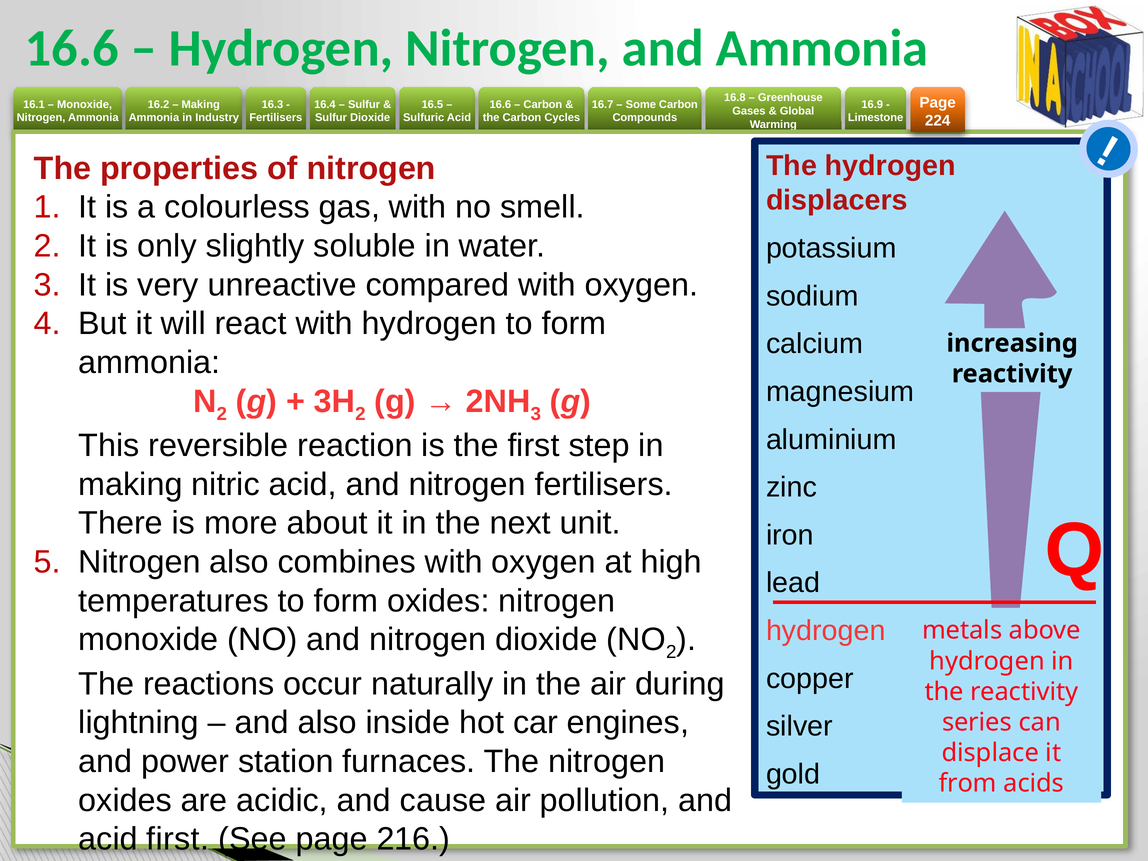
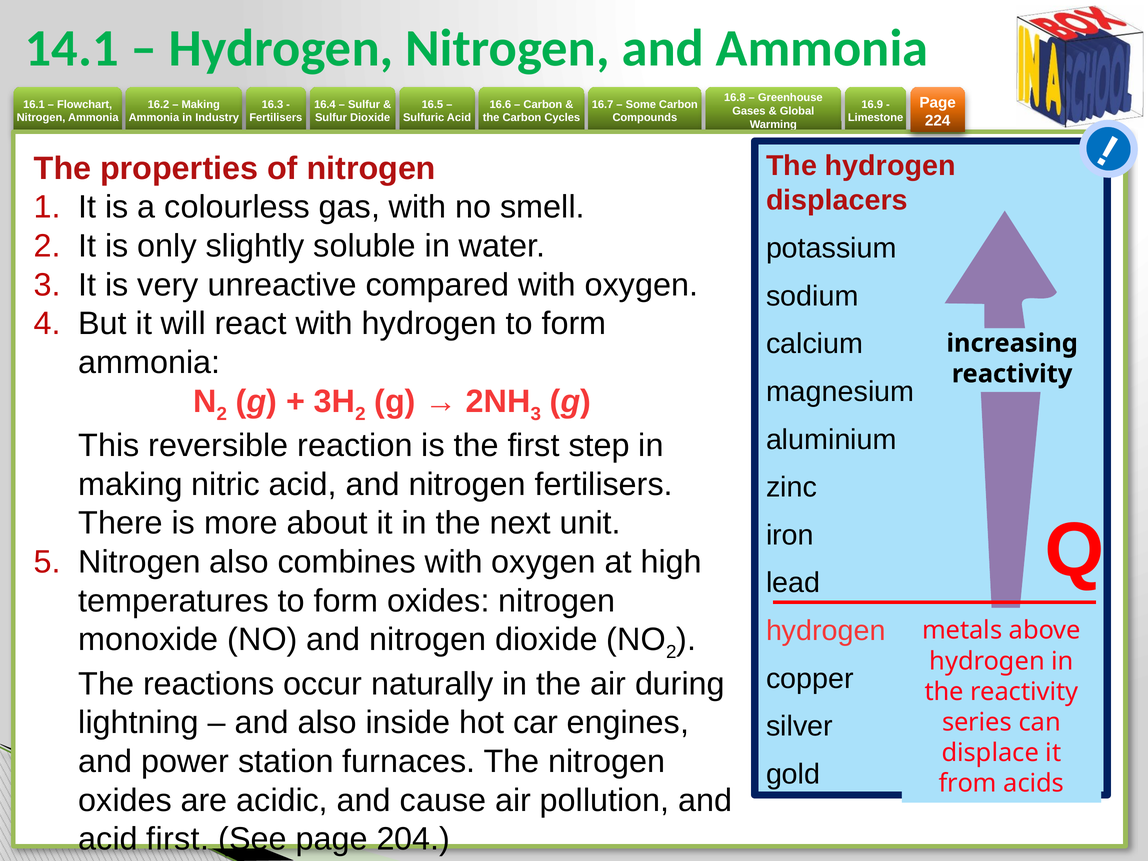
16.6 at (72, 48): 16.6 -> 14.1
Monoxide at (85, 104): Monoxide -> Flowchart
216: 216 -> 204
